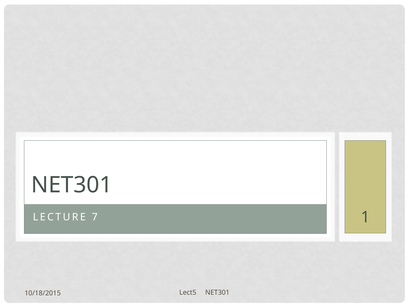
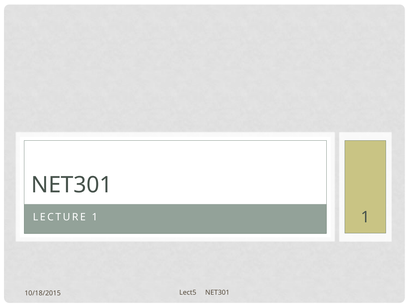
LECTURE 7: 7 -> 1
